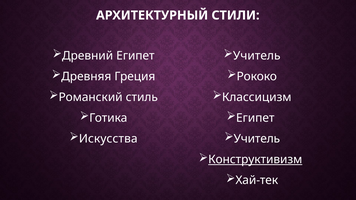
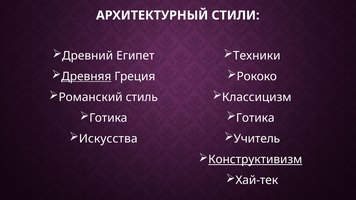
Учитель at (257, 56): Учитель -> Техники
Древняя underline: none -> present
Египет at (255, 118): Египет -> Готика
